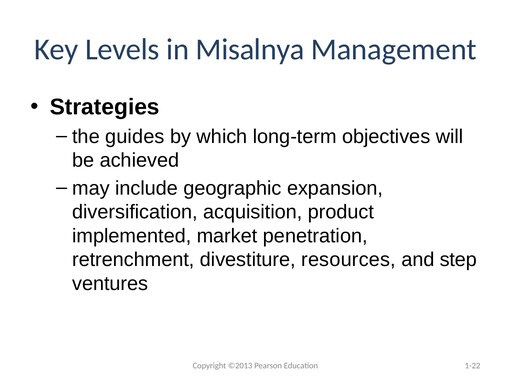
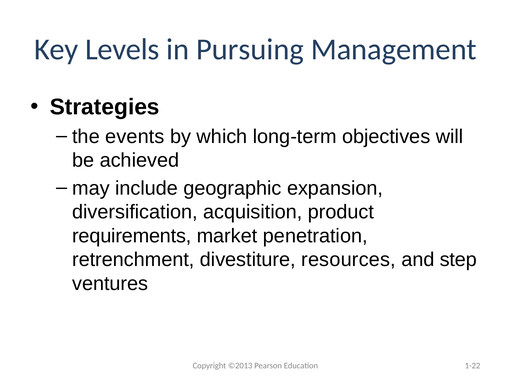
Misalnya: Misalnya -> Pursuing
guides: guides -> events
implemented: implemented -> requirements
